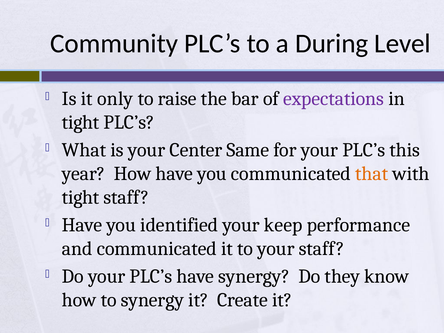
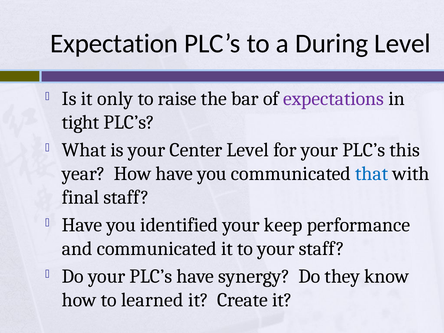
Community: Community -> Expectation
Center Same: Same -> Level
that colour: orange -> blue
tight at (81, 197): tight -> final
to synergy: synergy -> learned
